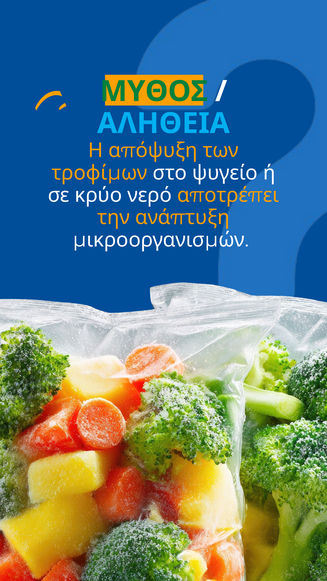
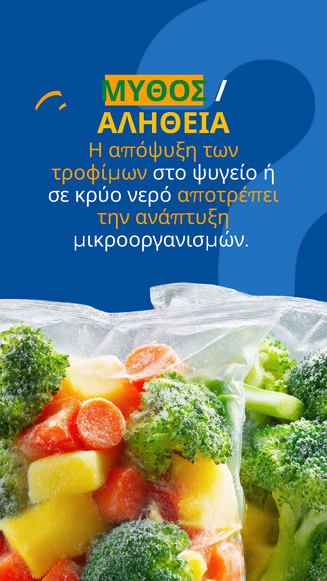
ΑΛΗΘΕΙΑ colour: light blue -> yellow
